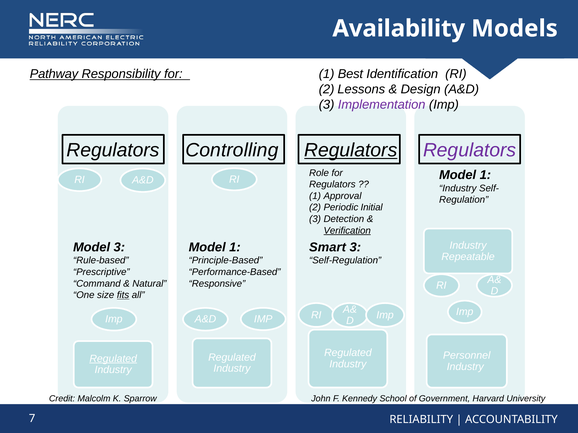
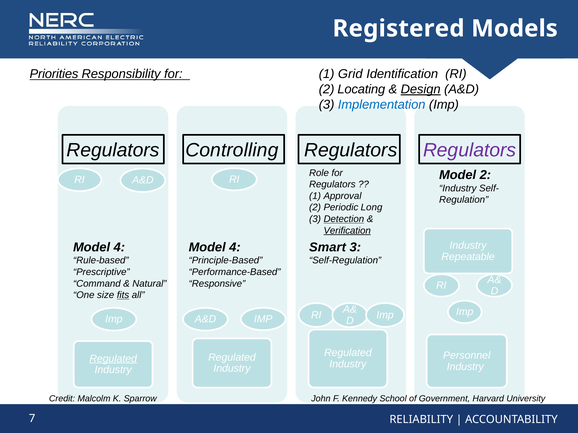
Availability: Availability -> Registered
Pathway: Pathway -> Priorities
Best: Best -> Grid
Lessons: Lessons -> Locating
Design underline: none -> present
Implementation colour: purple -> blue
Regulators at (351, 150) underline: present -> none
1 at (485, 175): 1 -> 2
Initial: Initial -> Long
Detection underline: none -> present
3 at (119, 247): 3 -> 4
1 at (235, 247): 1 -> 4
